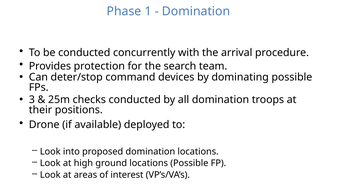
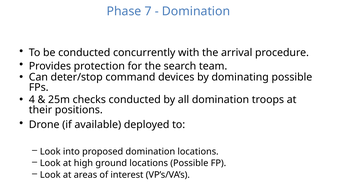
1: 1 -> 7
3: 3 -> 4
